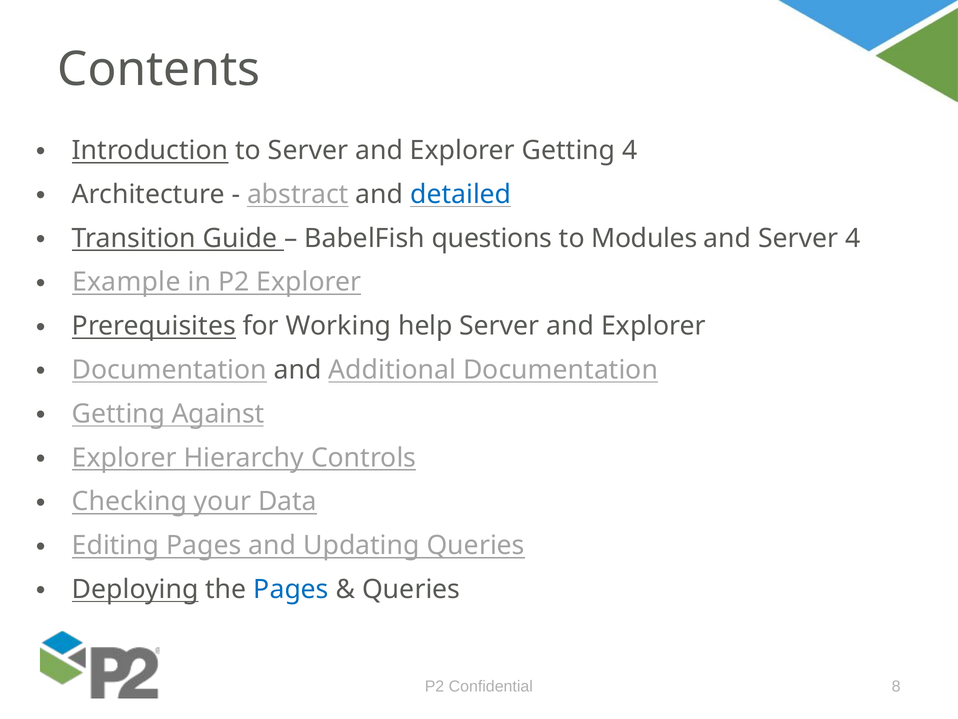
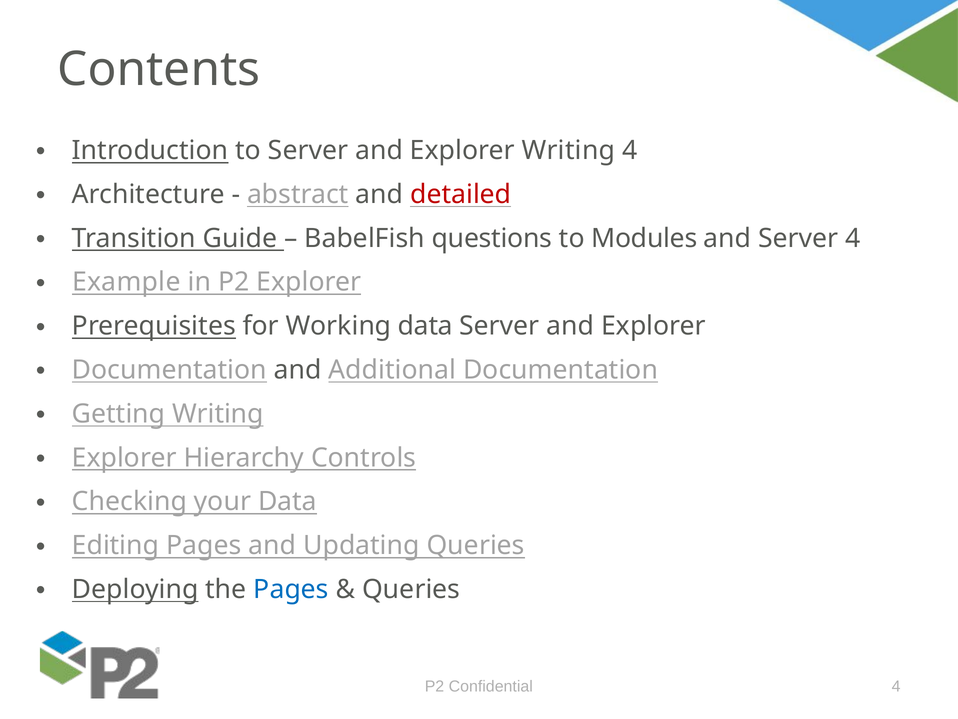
Explorer Getting: Getting -> Writing
detailed colour: blue -> red
Working help: help -> data
Getting Against: Against -> Writing
Confidential 8: 8 -> 4
